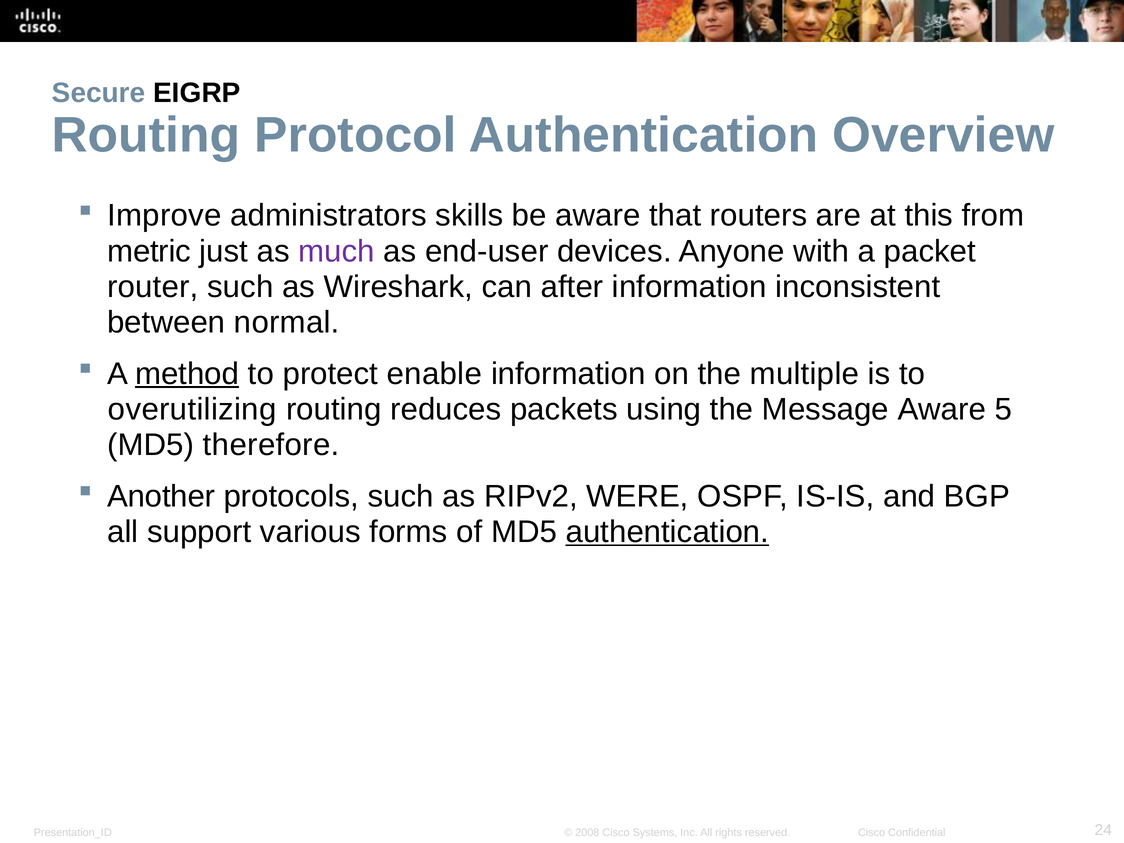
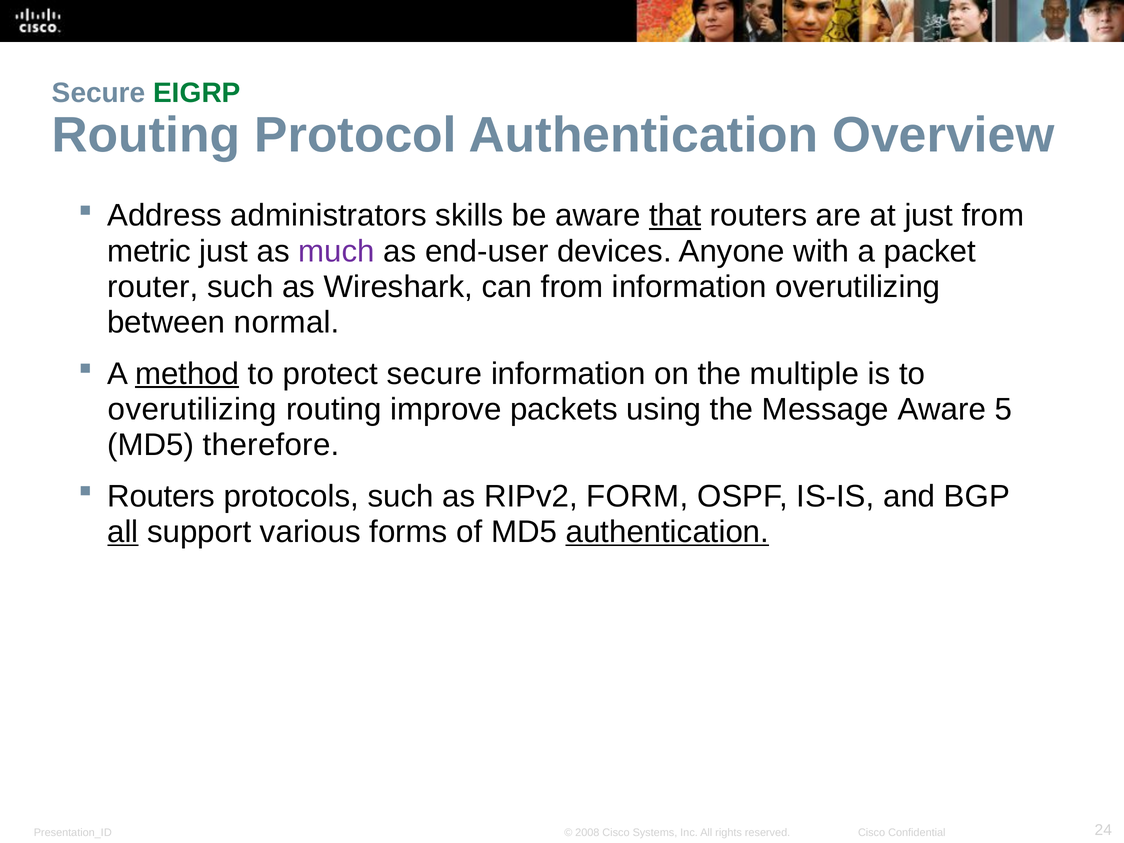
EIGRP colour: black -> green
Improve: Improve -> Address
that underline: none -> present
at this: this -> just
can after: after -> from
information inconsistent: inconsistent -> overutilizing
protect enable: enable -> secure
reduces: reduces -> improve
Another at (161, 496): Another -> Routers
WERE: WERE -> FORM
all at (123, 532) underline: none -> present
